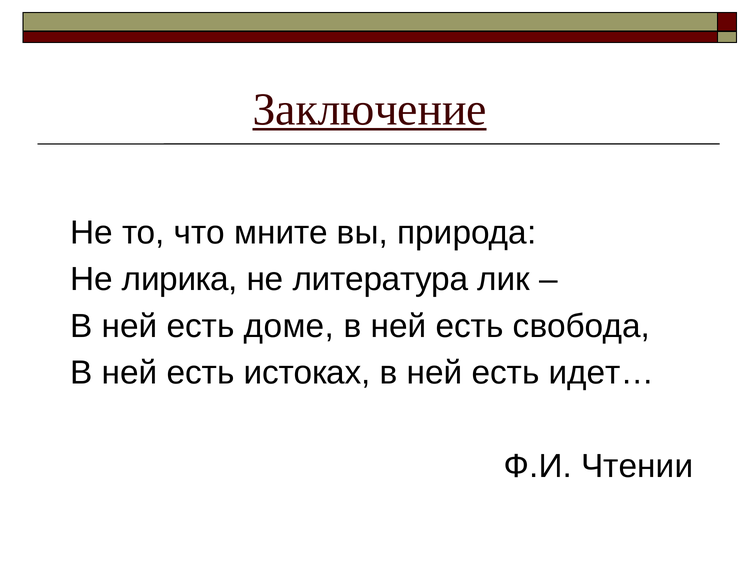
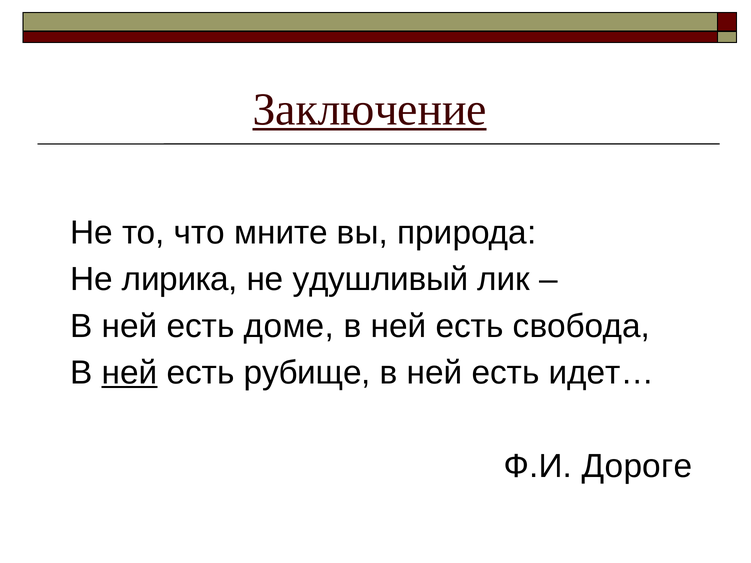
литература: литература -> удушливый
ней at (129, 373) underline: none -> present
истоках: истоках -> рубище
Чтении: Чтении -> Дороге
